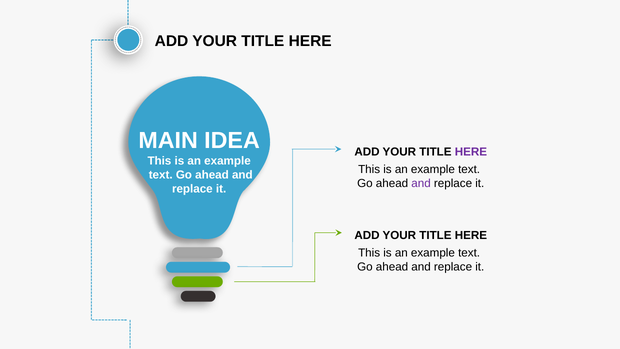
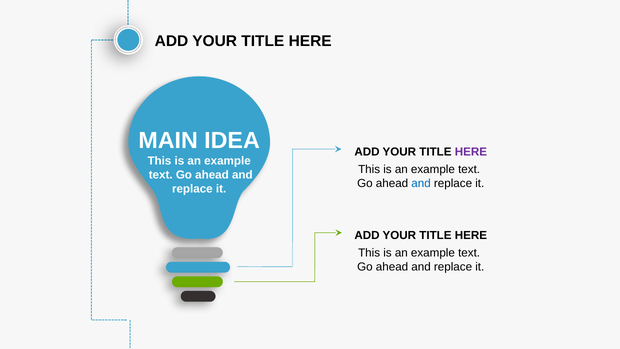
and at (421, 183) colour: purple -> blue
